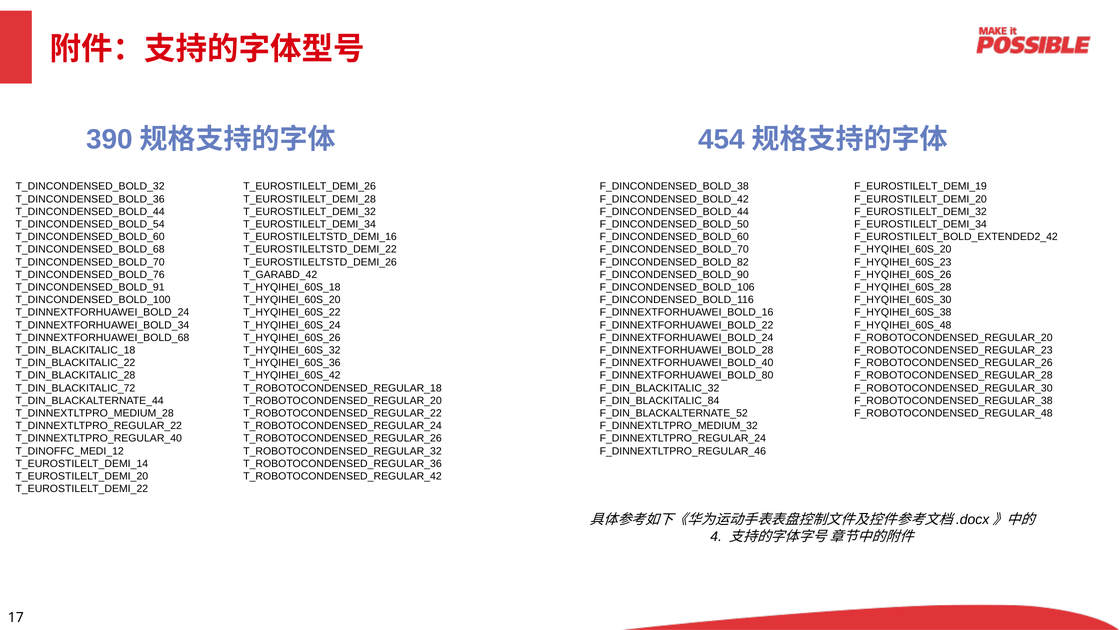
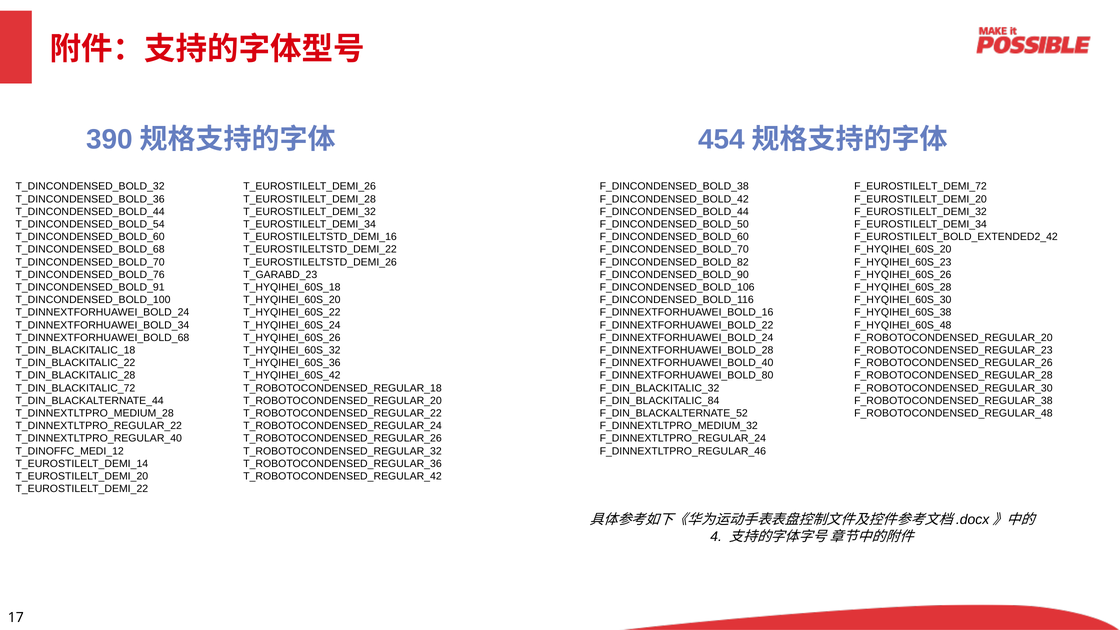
F_EUROSTILELT_DEMI_19: F_EUROSTILELT_DEMI_19 -> F_EUROSTILELT_DEMI_72
T_GARABD_42: T_GARABD_42 -> T_GARABD_23
